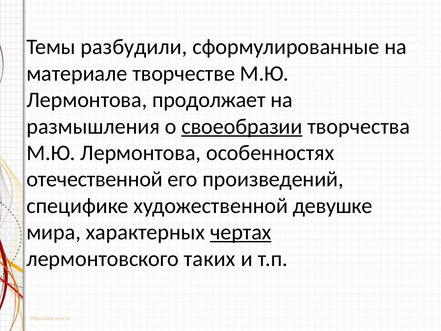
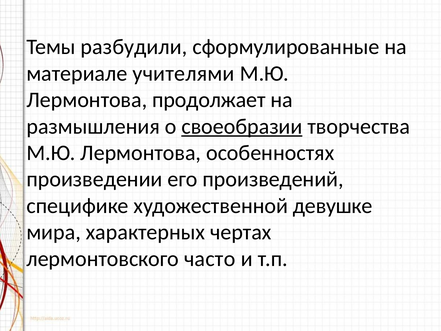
творчестве: творчестве -> учителями
отечественной: отечественной -> произведении
чертах underline: present -> none
таких: таких -> часто
